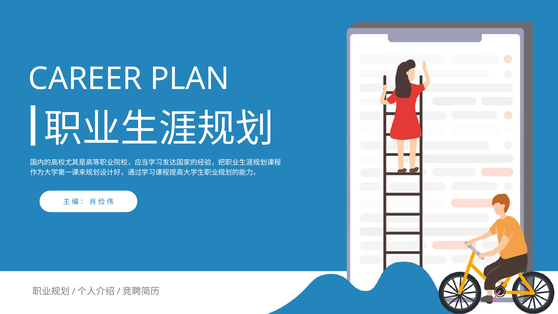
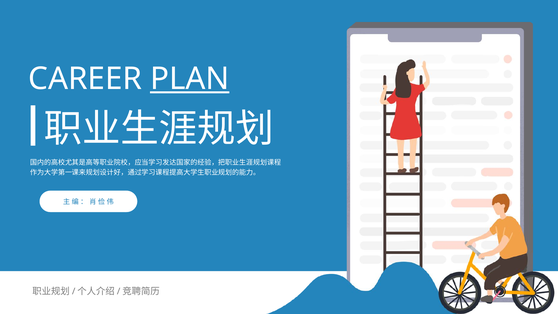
PLAN underline: none -> present
